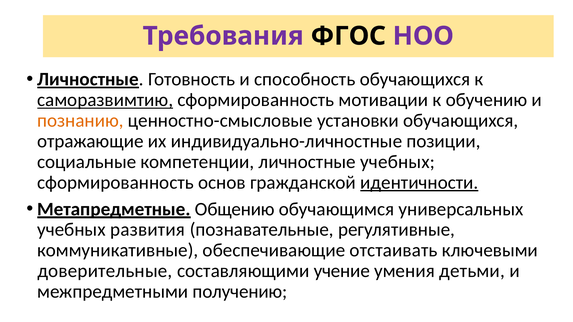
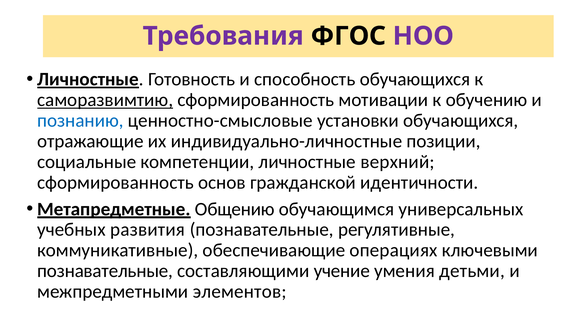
познанию colour: orange -> blue
личностные учебных: учебных -> верхний
идентичности underline: present -> none
отстаивать: отстаивать -> операциях
доверительные at (105, 271): доверительные -> познавательные
получению: получению -> элементов
